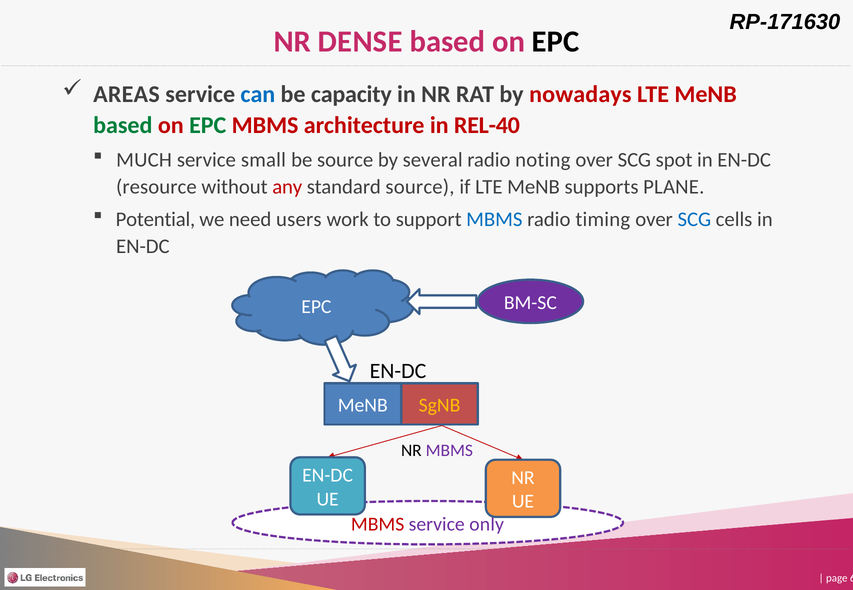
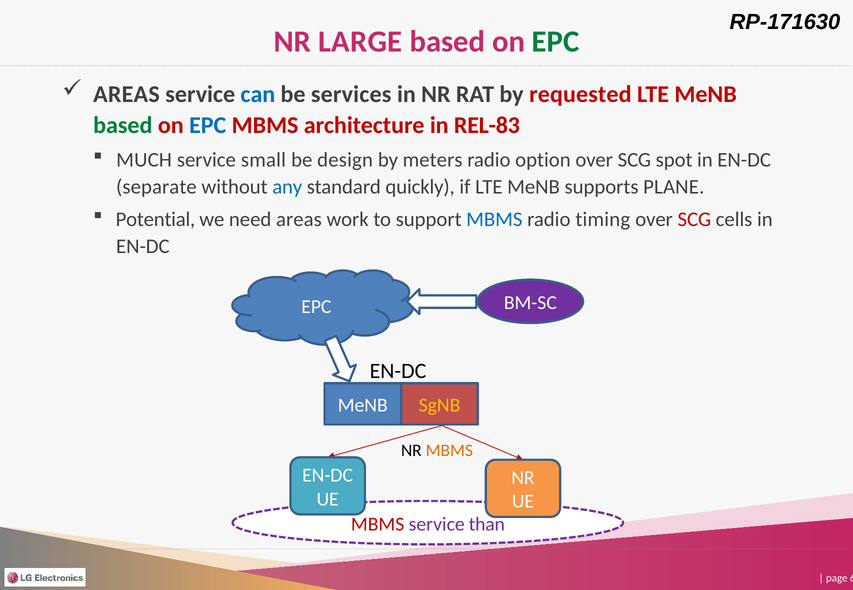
DENSE: DENSE -> LARGE
EPC at (556, 41) colour: black -> green
capacity: capacity -> services
nowadays: nowadays -> requested
EPC at (208, 125) colour: green -> blue
REL-40: REL-40 -> REL-83
be source: source -> design
several: several -> meters
noting: noting -> option
resource: resource -> separate
any colour: red -> blue
standard source: source -> quickly
need users: users -> areas
SCG at (694, 220) colour: blue -> red
MBMS at (449, 451) colour: purple -> orange
only: only -> than
